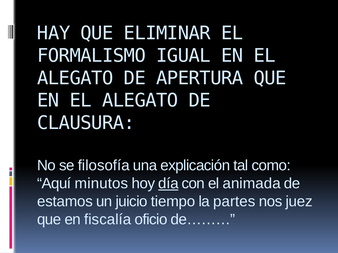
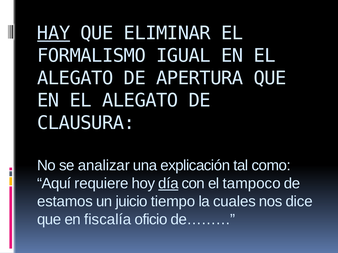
HAY underline: none -> present
filosofía: filosofía -> analizar
minutos: minutos -> requiere
animada: animada -> tampoco
partes: partes -> cuales
juez: juez -> dice
